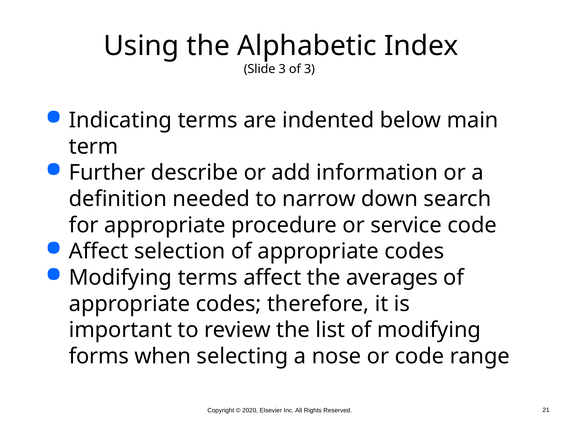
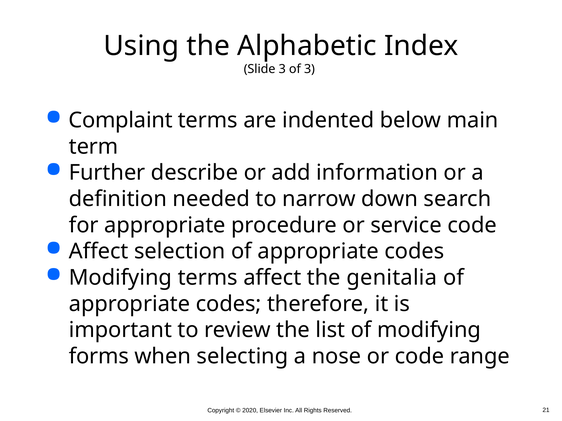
Indicating: Indicating -> Complaint
averages: averages -> genitalia
